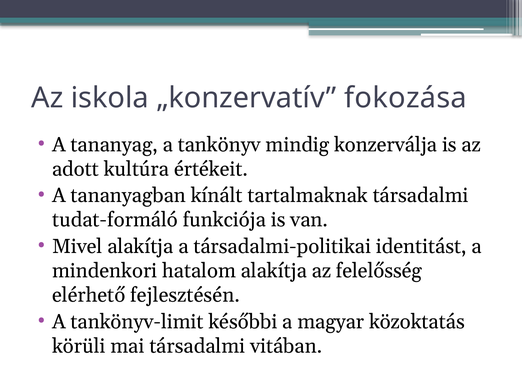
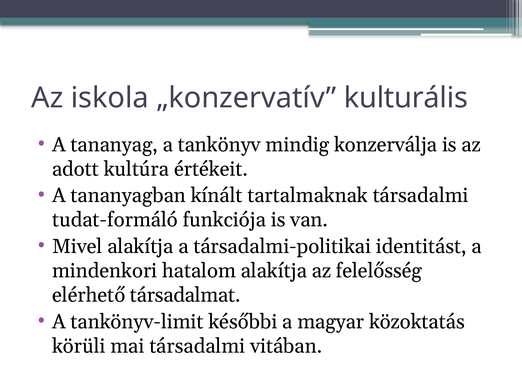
fokozása: fokozása -> kulturális
fejlesztésén: fejlesztésén -> társadalmat
